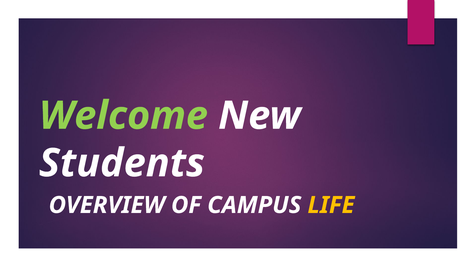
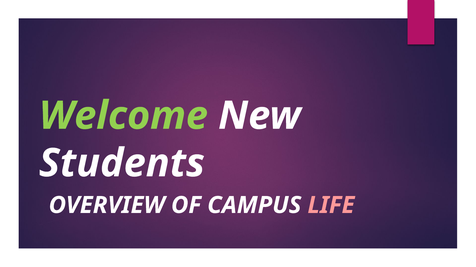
LIFE colour: yellow -> pink
